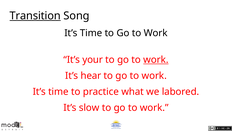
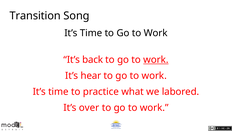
Transition underline: present -> none
your: your -> back
slow: slow -> over
